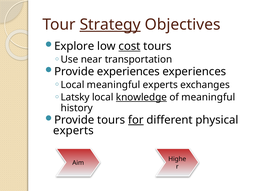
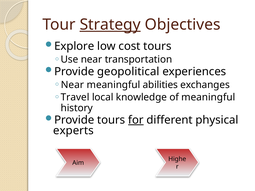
cost underline: present -> none
Provide experiences: experiences -> geopolitical
Local at (73, 85): Local -> Near
meaningful experts: experts -> abilities
Latsky: Latsky -> Travel
knowledge underline: present -> none
